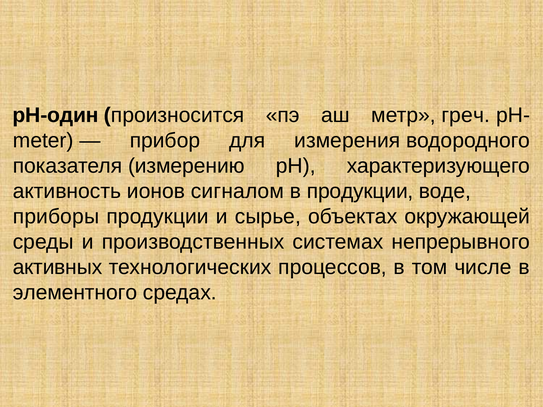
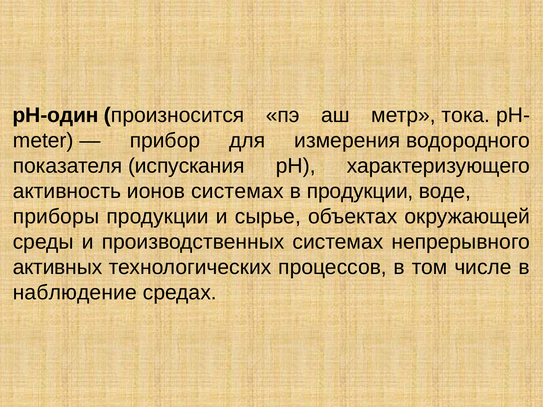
греч: греч -> тока
измерению: измерению -> испускания
ионов сигналом: сигналом -> системах
элементного: элементного -> наблюдение
